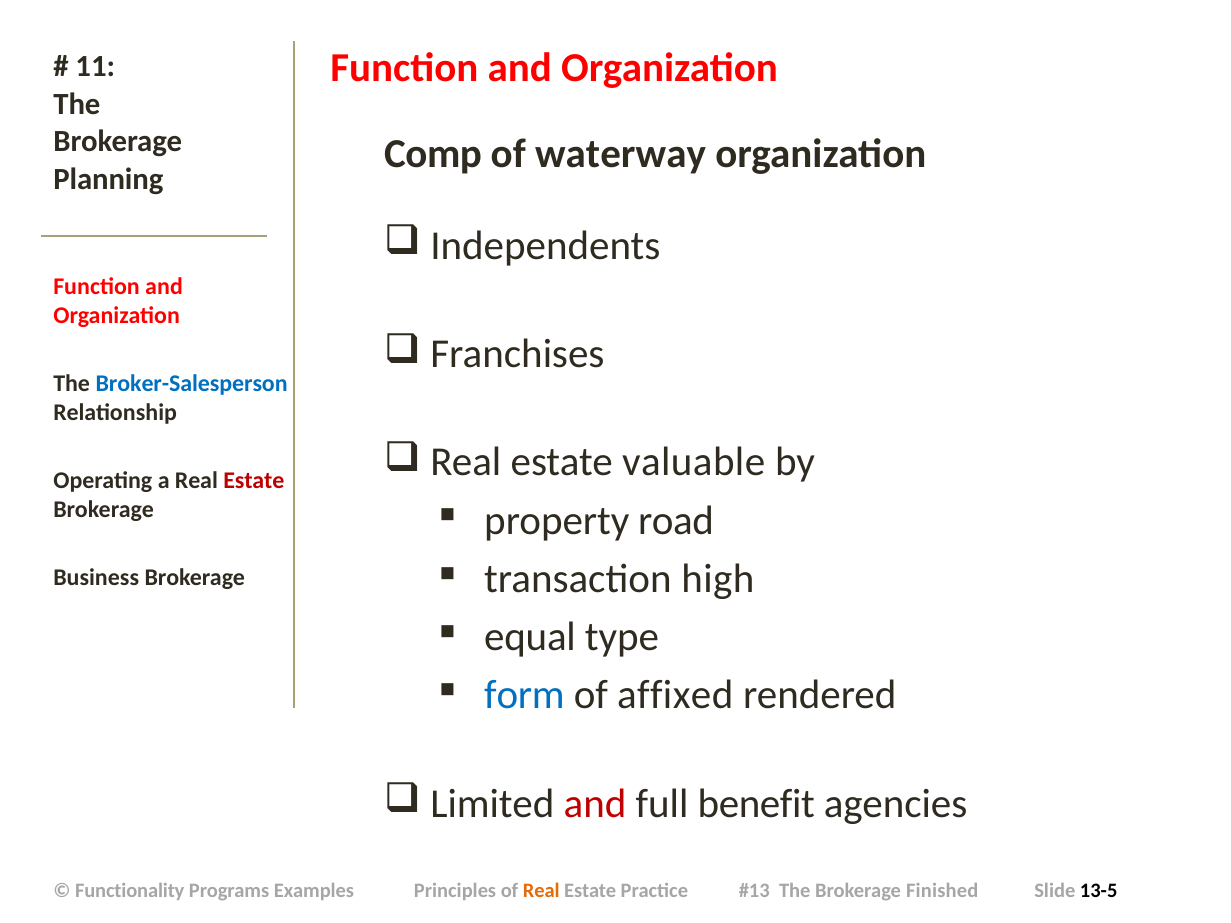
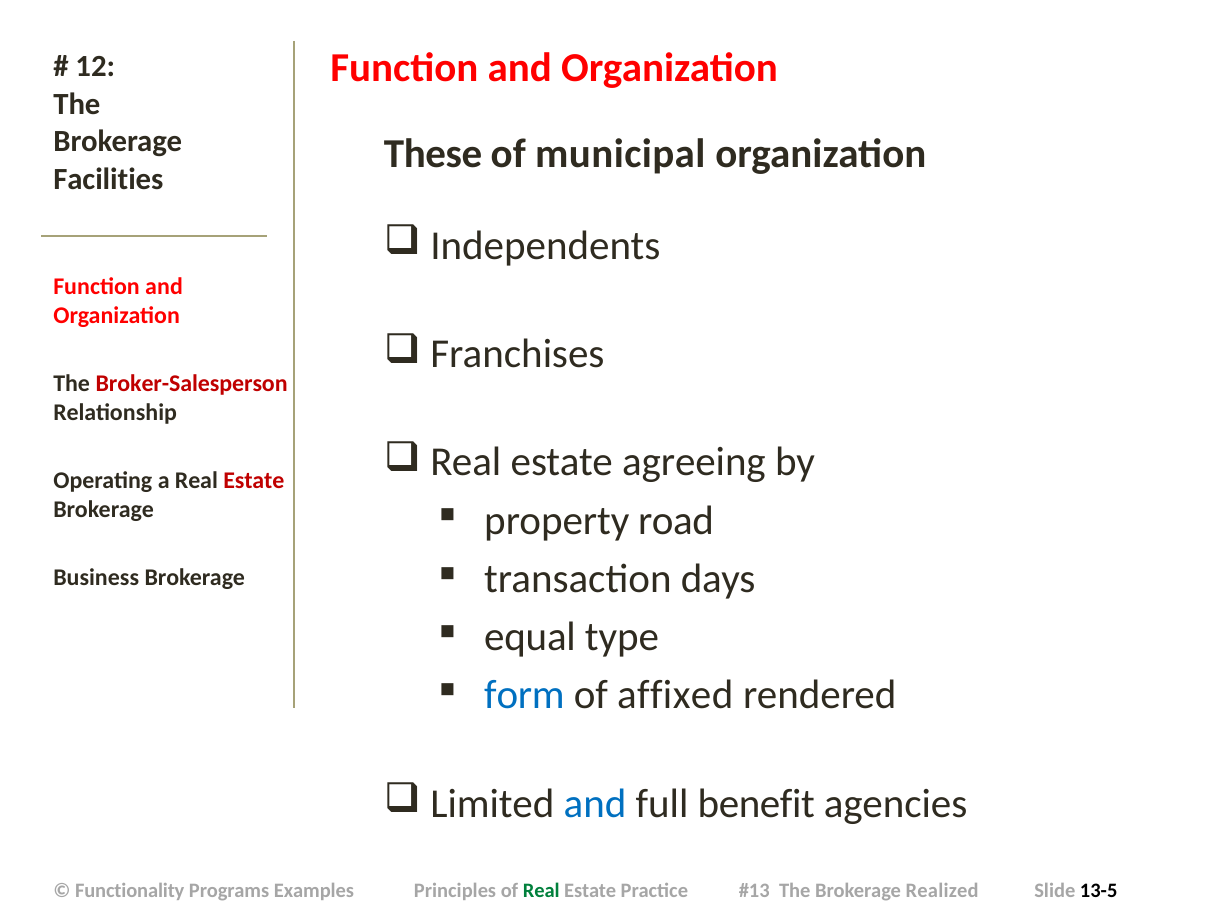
11: 11 -> 12
Comp: Comp -> These
waterway: waterway -> municipal
Planning: Planning -> Facilities
Broker-Salesperson colour: blue -> red
valuable: valuable -> agreeing
high: high -> days
and at (595, 804) colour: red -> blue
Real at (541, 891) colour: orange -> green
Finished: Finished -> Realized
